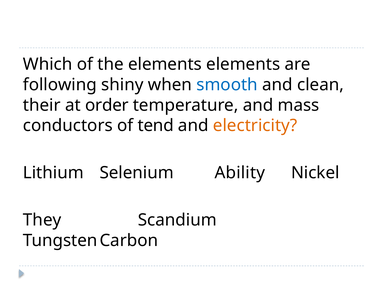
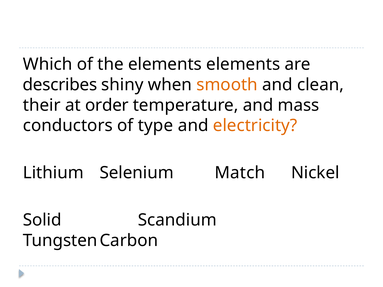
following: following -> describes
smooth colour: blue -> orange
tend: tend -> type
Ability: Ability -> Match
They: They -> Solid
